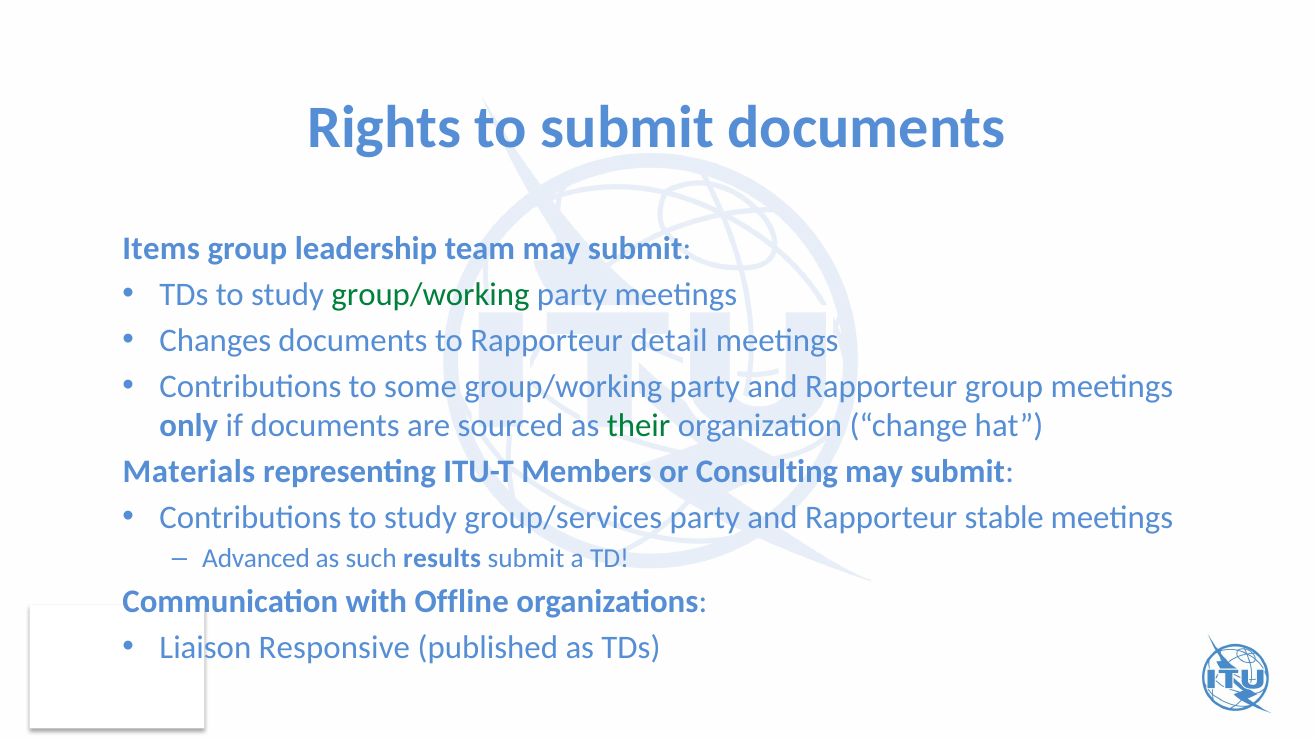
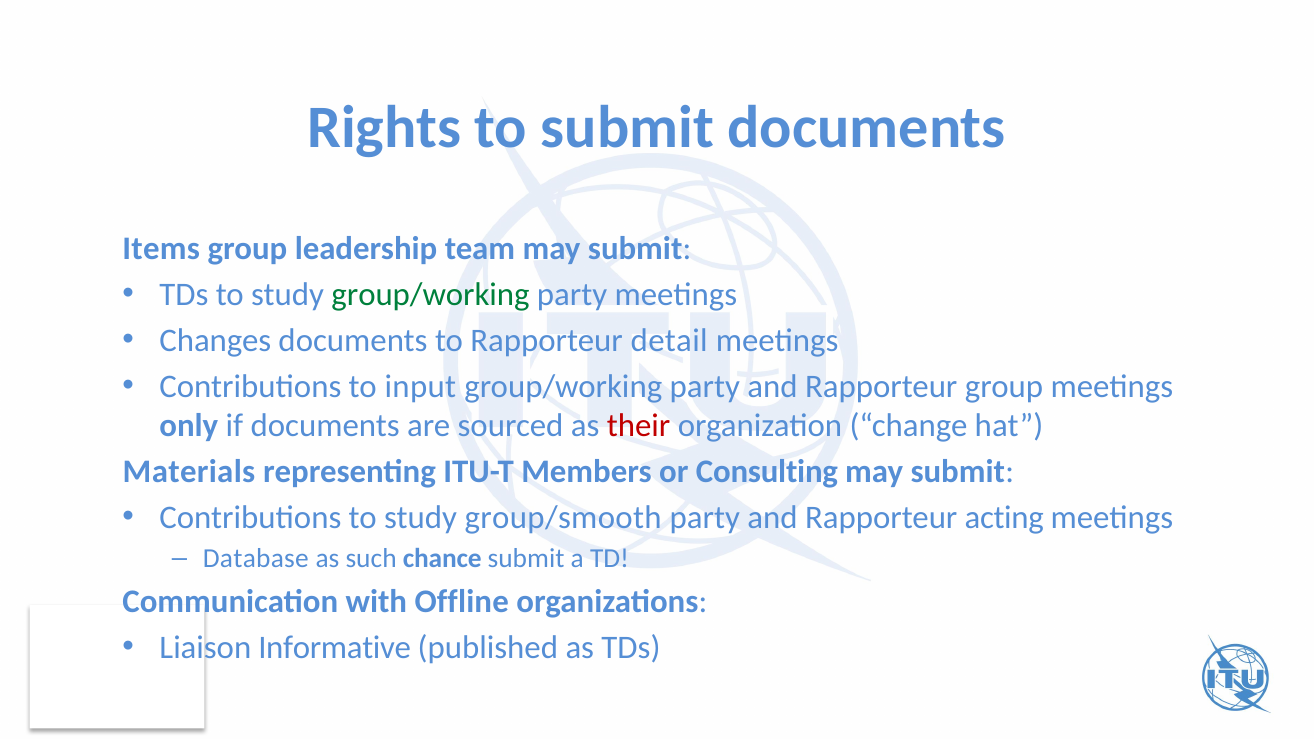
some: some -> input
their colour: green -> red
group/services: group/services -> group/smooth
stable: stable -> acting
Advanced: Advanced -> Database
results: results -> chance
Responsive: Responsive -> Informative
